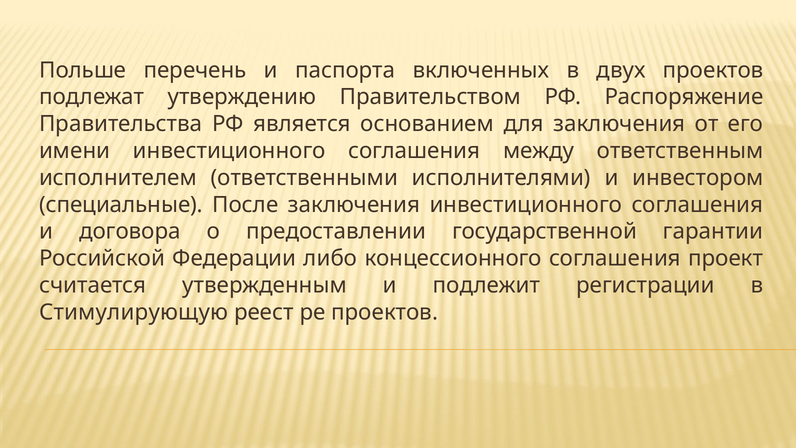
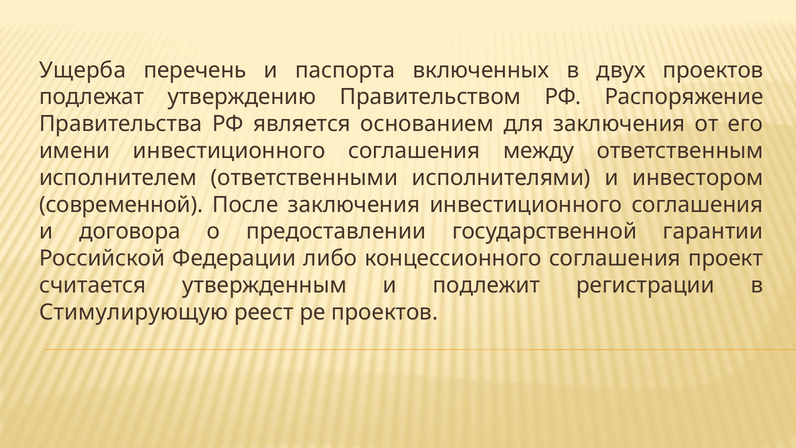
Польше: Польше -> Ущерба
специальные: специальные -> современной
